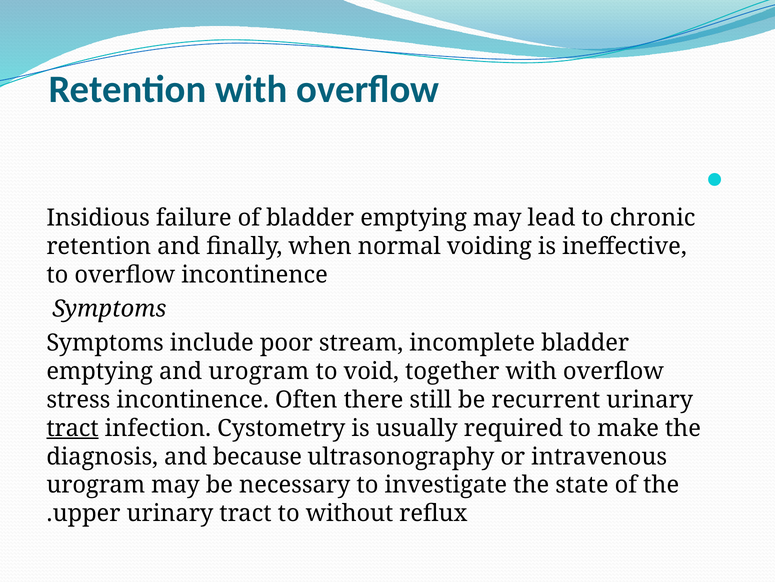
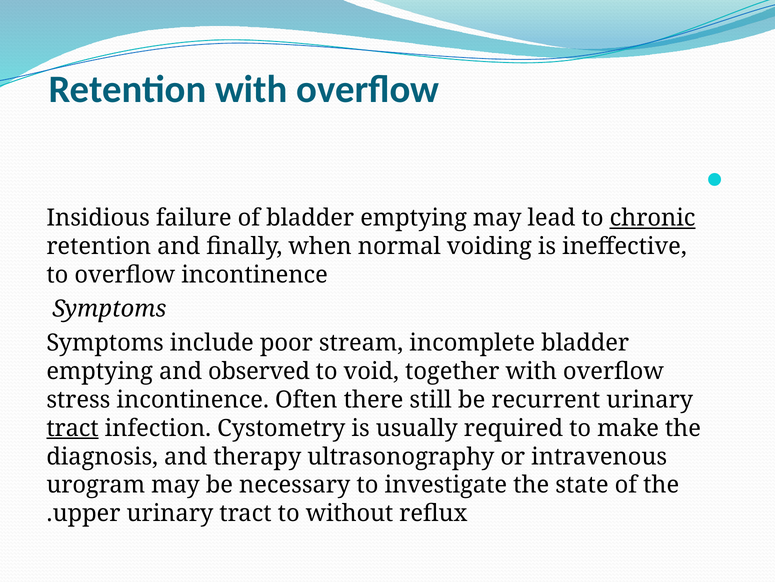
chronic underline: none -> present
and urogram: urogram -> observed
because: because -> therapy
